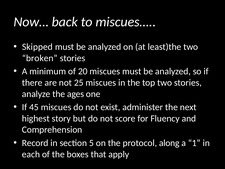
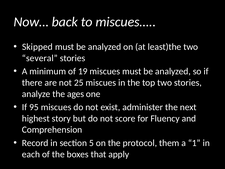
broken: broken -> several
20: 20 -> 19
45: 45 -> 95
along: along -> them
